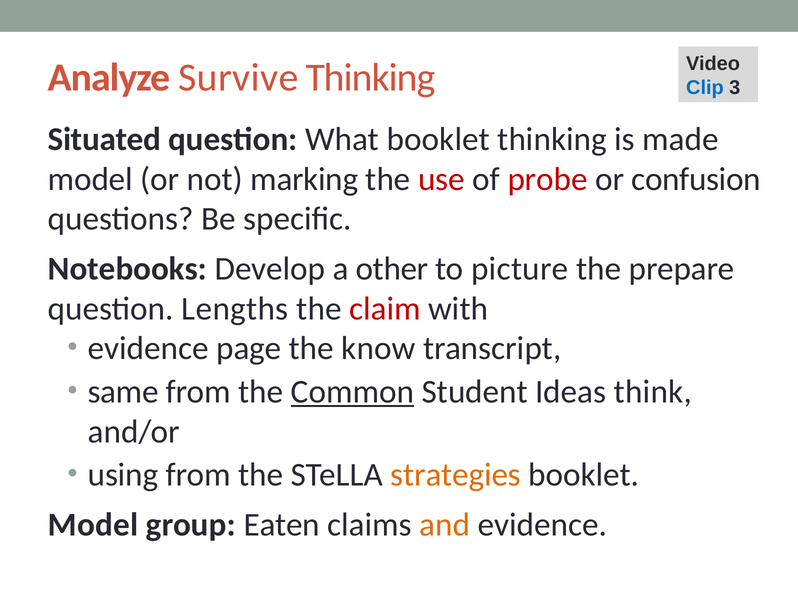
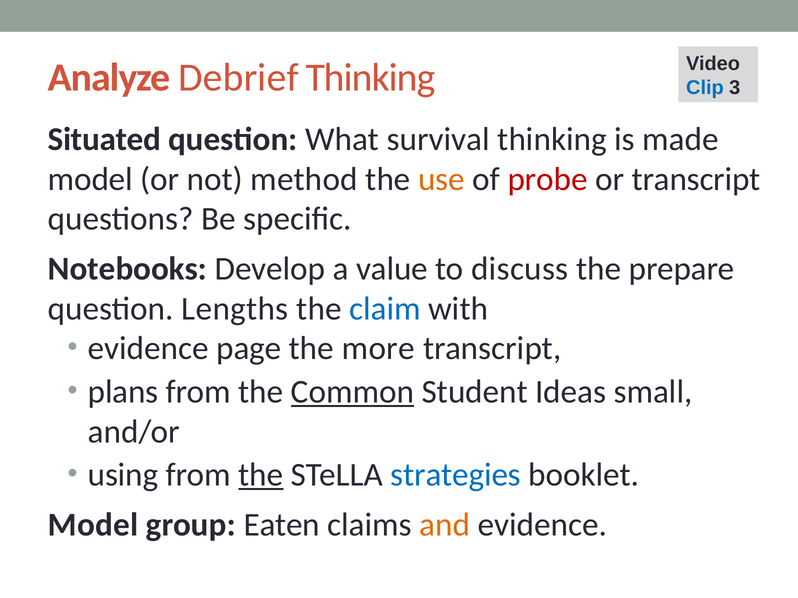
Survive: Survive -> Debrief
What booklet: booklet -> survival
marking: marking -> method
use colour: red -> orange
or confusion: confusion -> transcript
other: other -> value
picture: picture -> discuss
claim colour: red -> blue
know: know -> more
same: same -> plans
think: think -> small
the at (261, 475) underline: none -> present
strategies colour: orange -> blue
